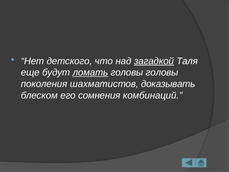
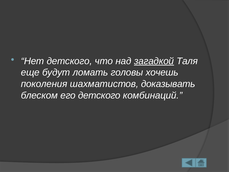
ломать underline: present -> none
головы головы: головы -> хочешь
его сомнения: сомнения -> детского
